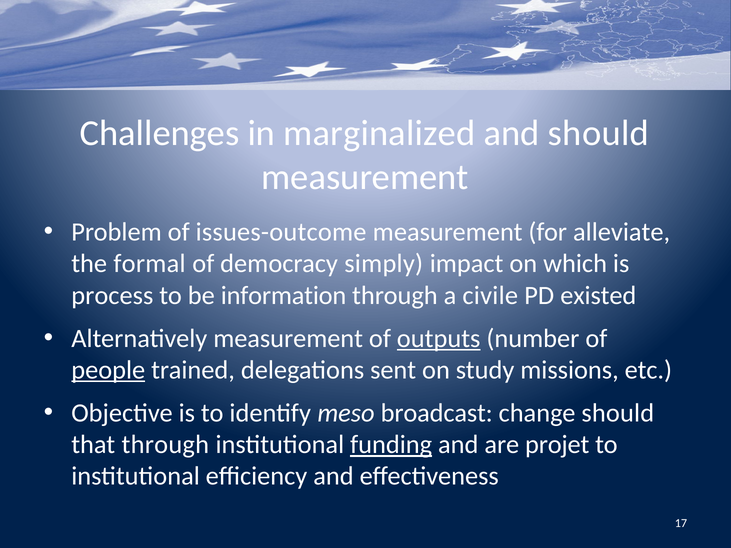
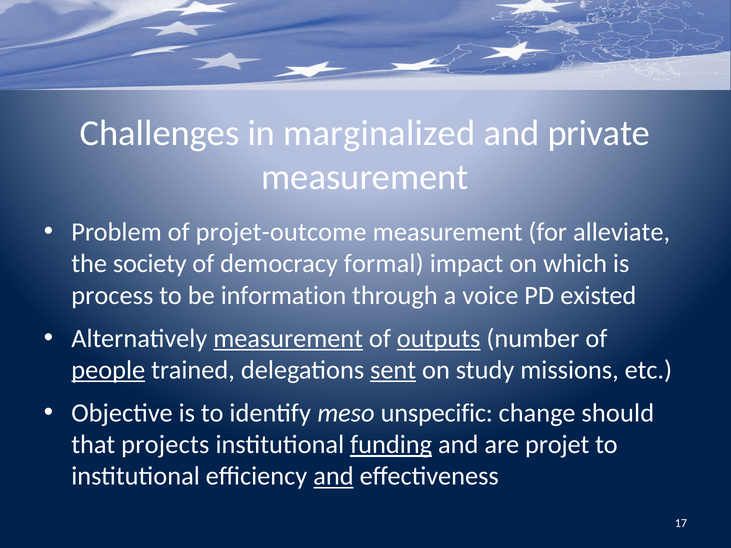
and should: should -> private
issues-outcome: issues-outcome -> projet-outcome
formal: formal -> society
simply: simply -> formal
civile: civile -> voice
measurement at (288, 338) underline: none -> present
sent underline: none -> present
broadcast: broadcast -> unspecific
that through: through -> projects
and at (333, 476) underline: none -> present
